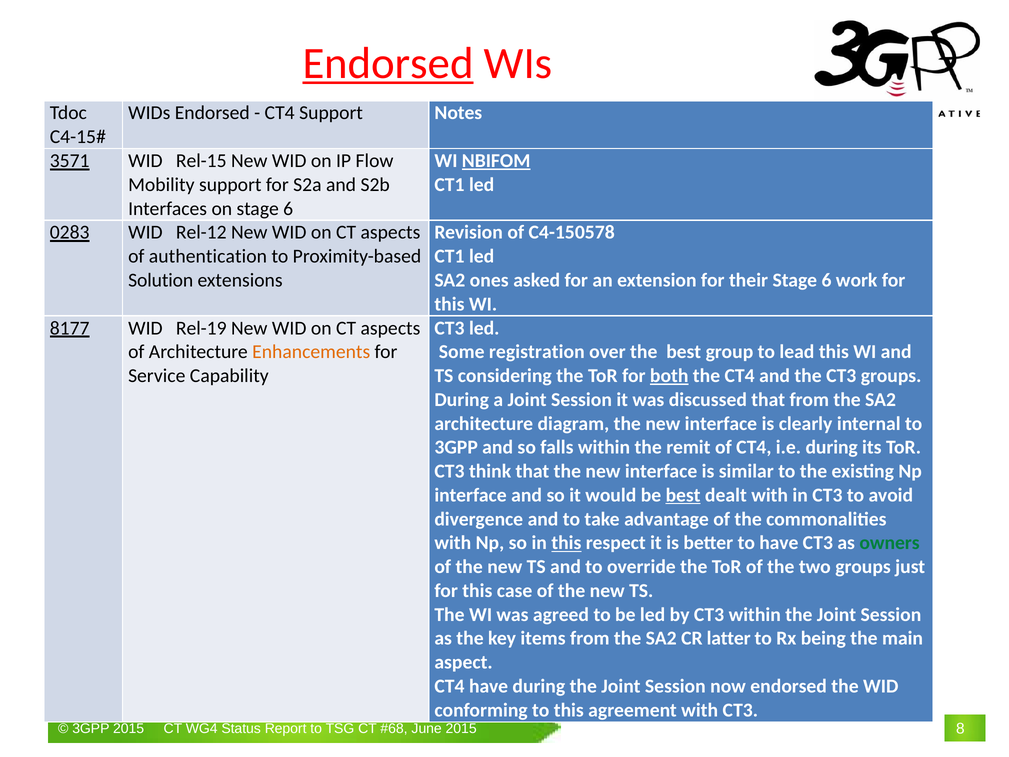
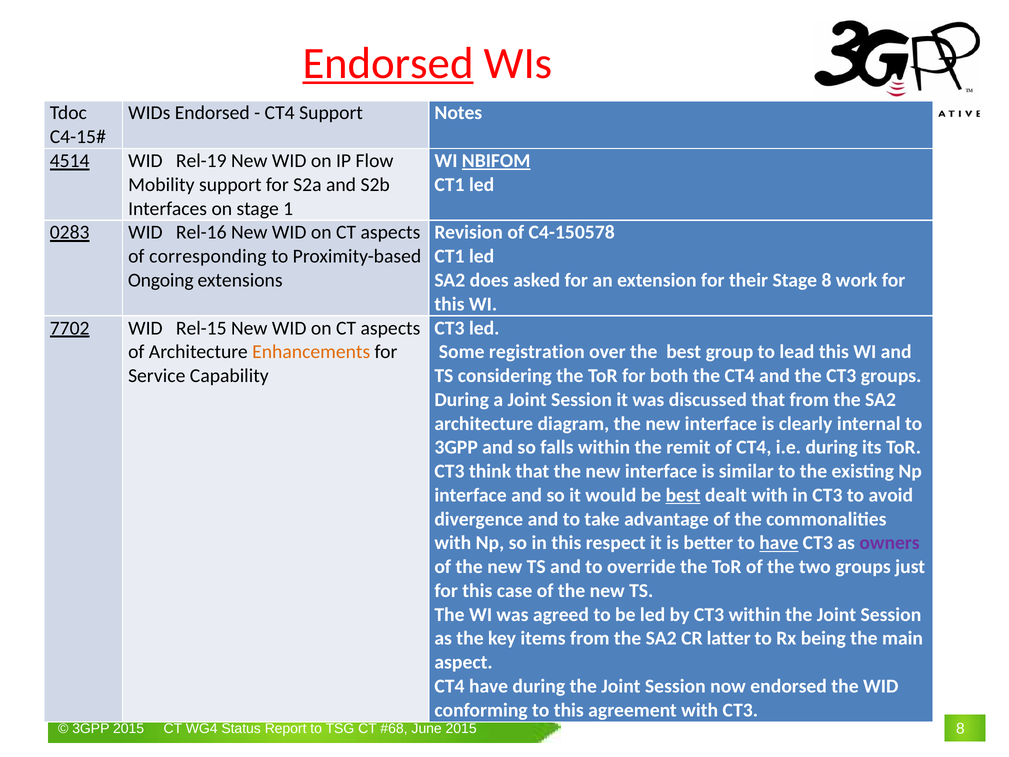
3571: 3571 -> 4514
Rel-15: Rel-15 -> Rel-19
on stage 6: 6 -> 1
Rel-12: Rel-12 -> Rel-16
authentication: authentication -> corresponding
Solution: Solution -> Ongoing
ones: ones -> does
their Stage 6: 6 -> 8
8177: 8177 -> 7702
Rel-19: Rel-19 -> Rel-15
both underline: present -> none
this at (566, 543) underline: present -> none
have at (779, 543) underline: none -> present
owners colour: green -> purple
